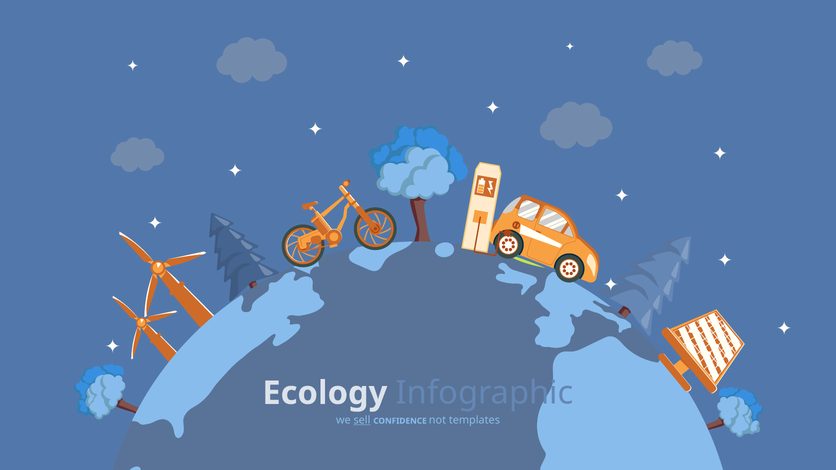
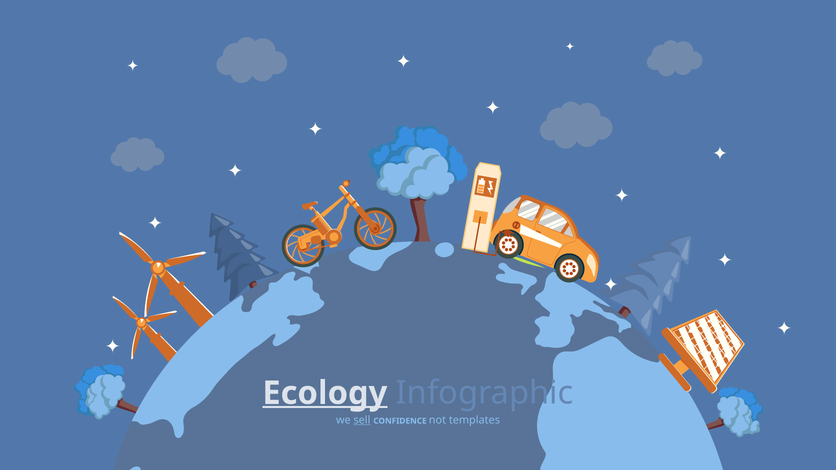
Ecology underline: none -> present
